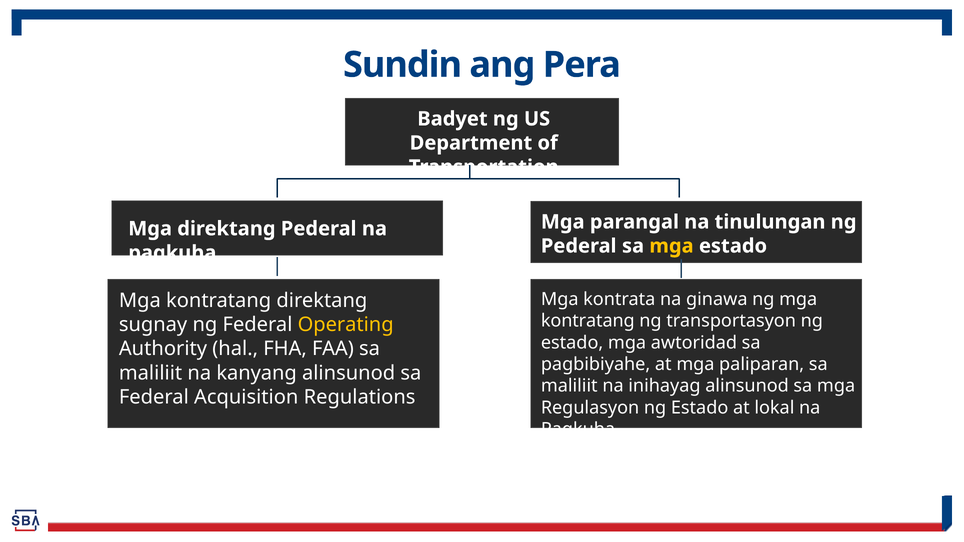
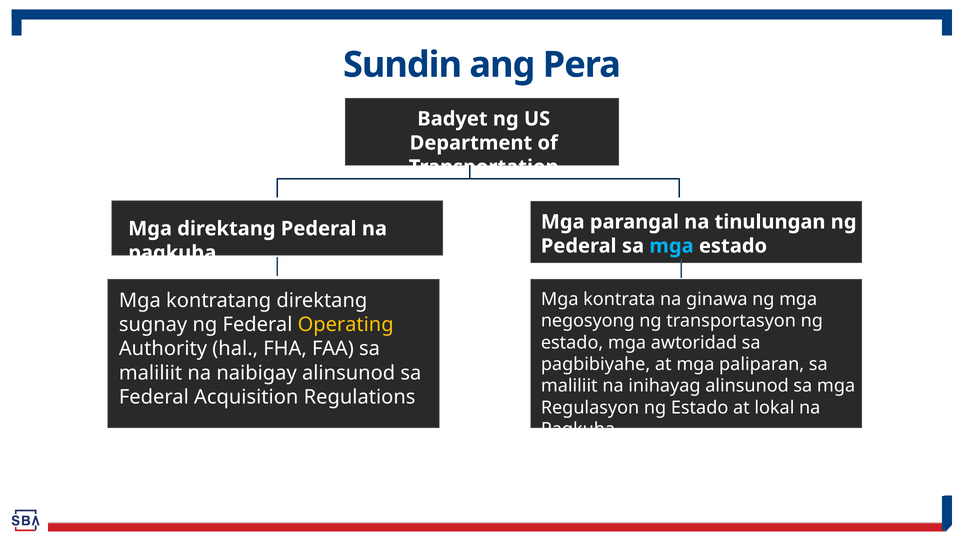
mga at (671, 246) colour: yellow -> light blue
kontratang at (588, 321): kontratang -> negosyong
kanyang: kanyang -> naibigay
